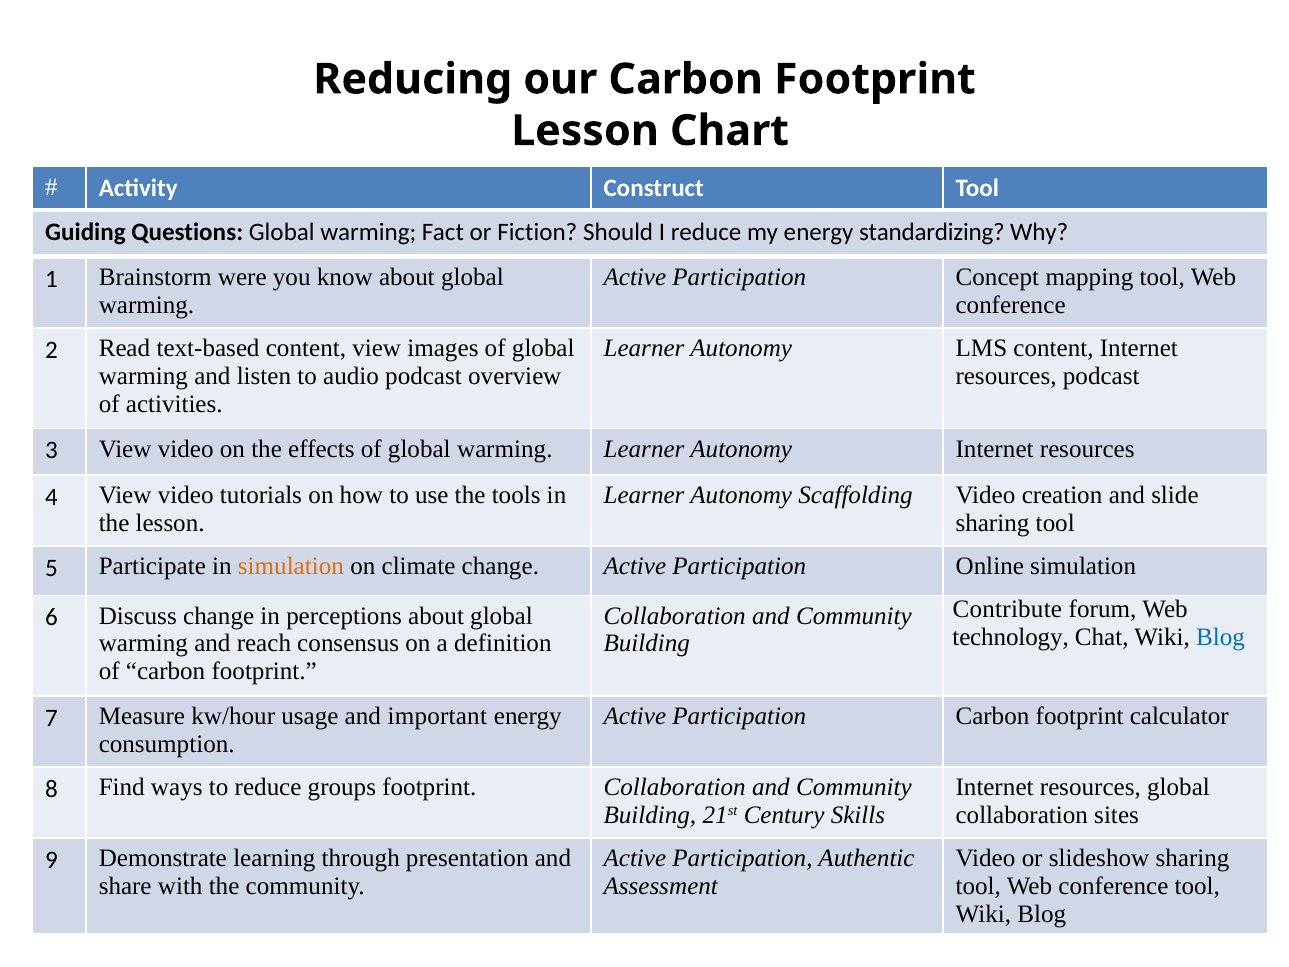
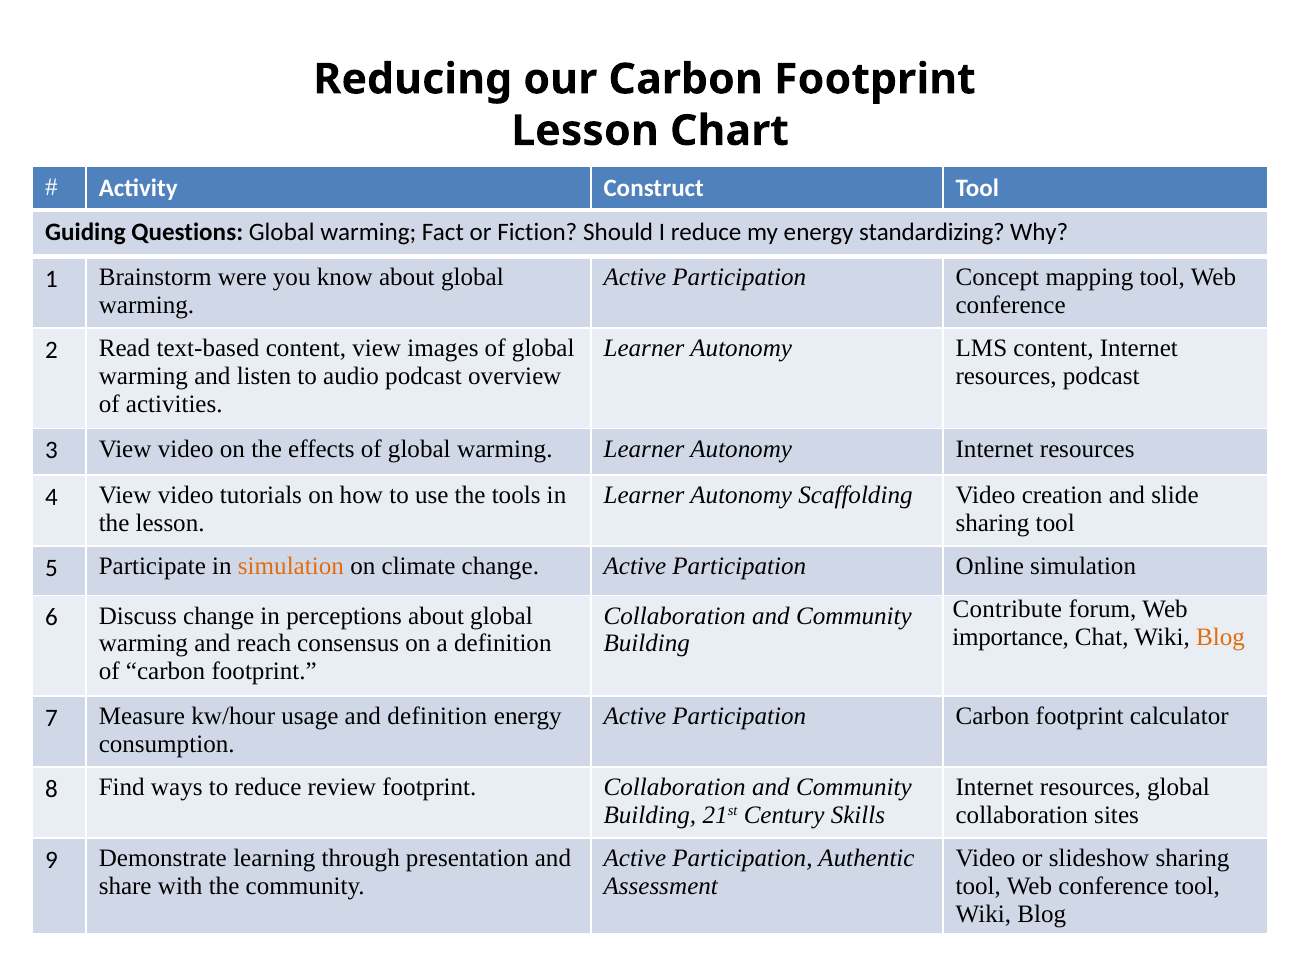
technology: technology -> importance
Blog at (1220, 637) colour: blue -> orange
and important: important -> definition
groups: groups -> review
